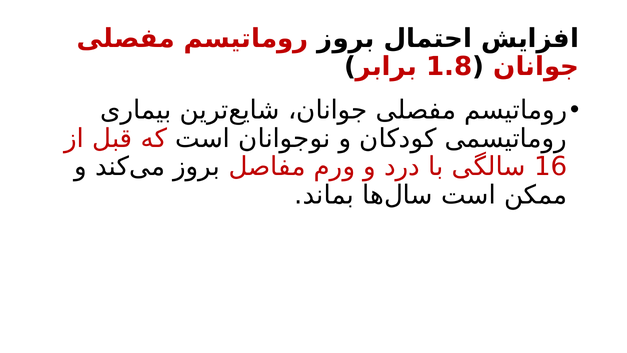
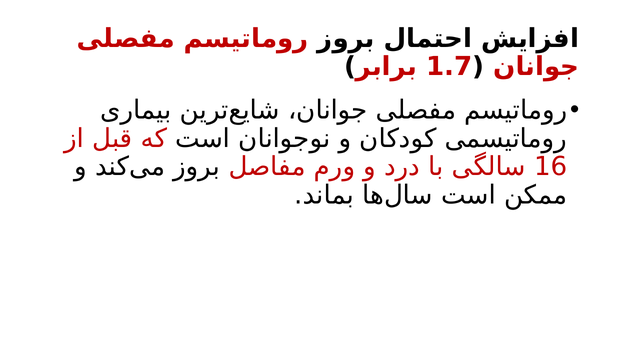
1.8: 1.8 -> 1.7
